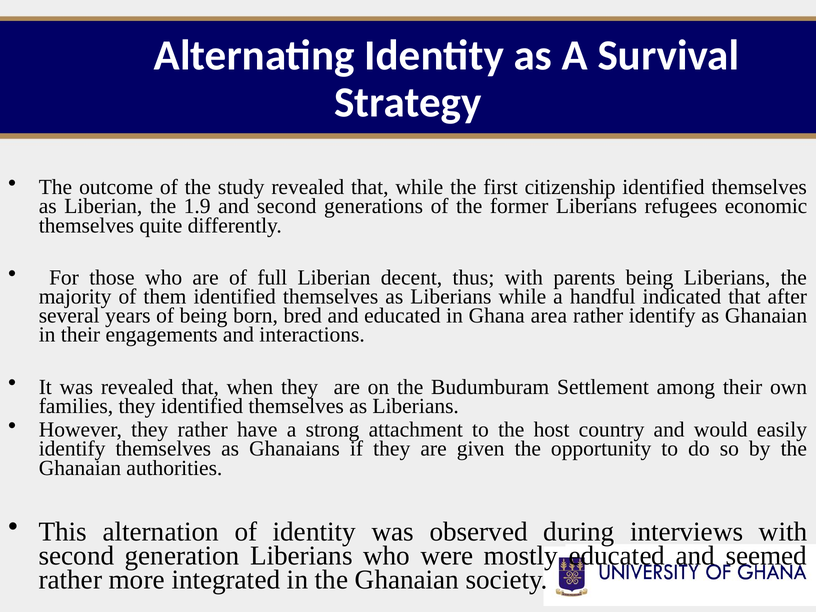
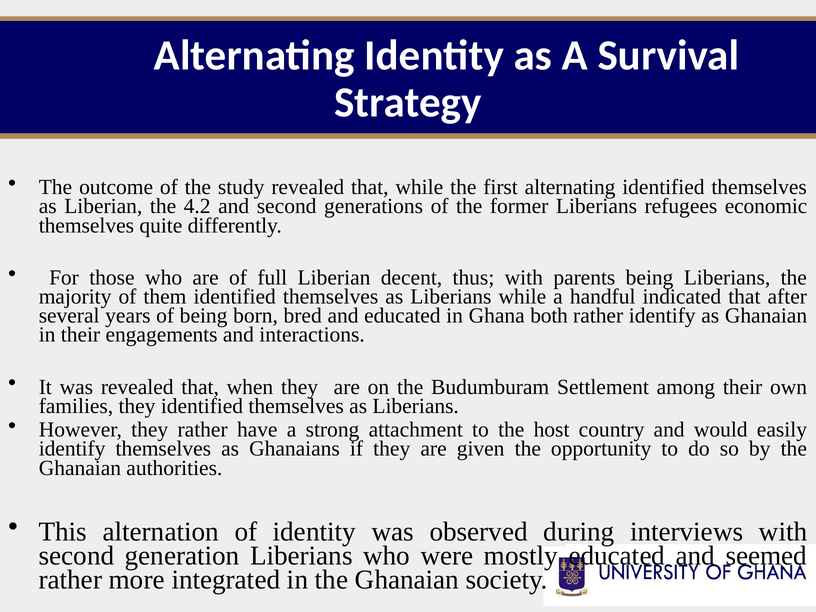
first citizenship: citizenship -> alternating
1.9: 1.9 -> 4.2
area: area -> both
